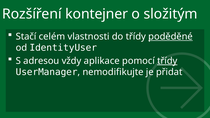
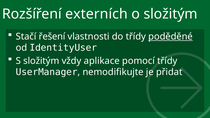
kontejner: kontejner -> externích
celém: celém -> řešení
S adresou: adresou -> složitým
třídy at (167, 61) underline: present -> none
